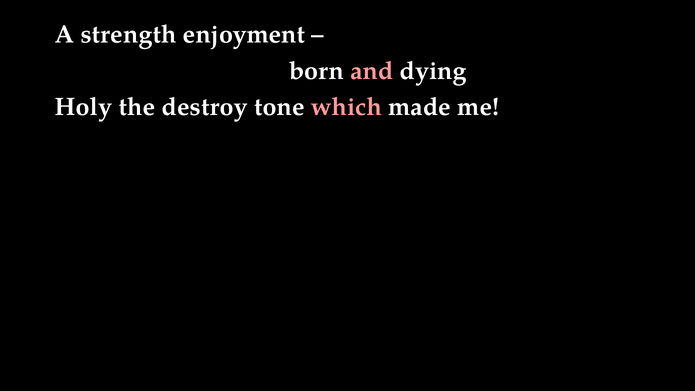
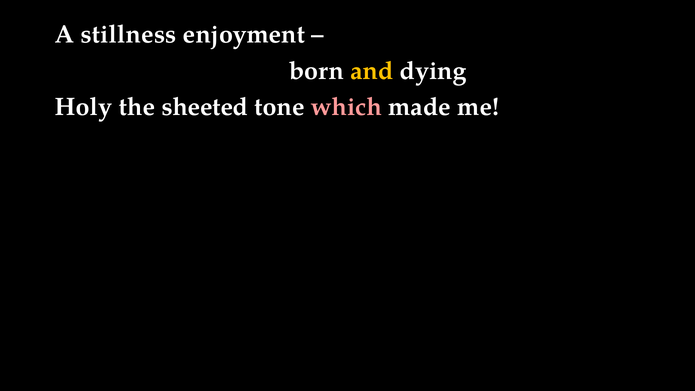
strength: strength -> stillness
and colour: pink -> yellow
destroy: destroy -> sheeted
